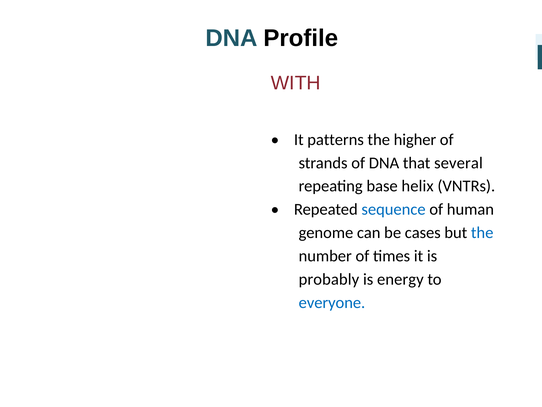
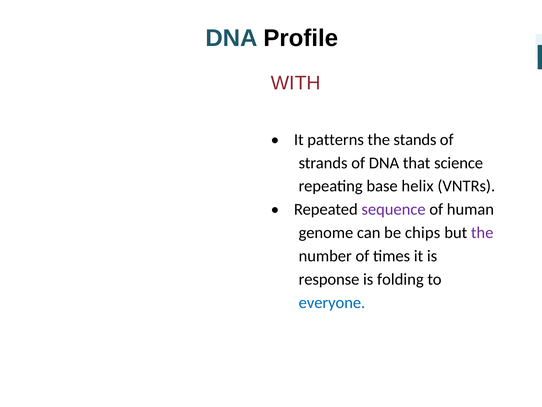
higher: higher -> stands
several: several -> science
sequence colour: blue -> purple
cases: cases -> chips
the at (482, 233) colour: blue -> purple
probably: probably -> response
energy: energy -> folding
